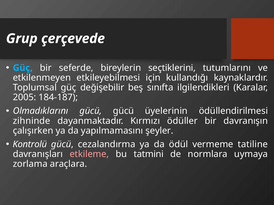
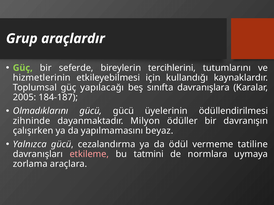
çerçevede: çerçevede -> araçlardır
Güç at (23, 68) colour: light blue -> light green
seçtiklerini: seçtiklerini -> tercihlerini
etkilenmeyen: etkilenmeyen -> hizmetlerinin
değişebilir: değişebilir -> yapılacağı
ilgilendikleri: ilgilendikleri -> davranışlara
Kırmızı: Kırmızı -> Milyon
şeyler: şeyler -> beyaz
Kontrolü: Kontrolü -> Yalnızca
